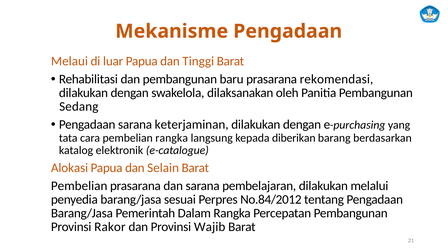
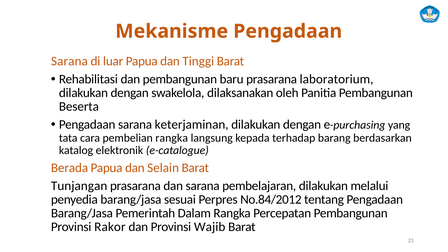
Melaui at (69, 61): Melaui -> Sarana
rekomendasi: rekomendasi -> laboratorium
Sedang: Sedang -> Beserta
diberikan: diberikan -> terhadap
Alokasi: Alokasi -> Berada
Pembelian at (79, 186): Pembelian -> Tunjangan
